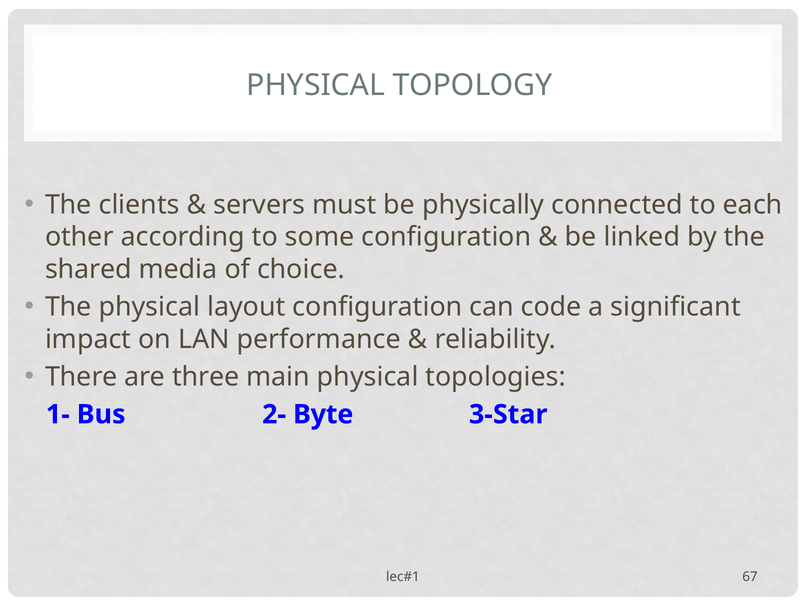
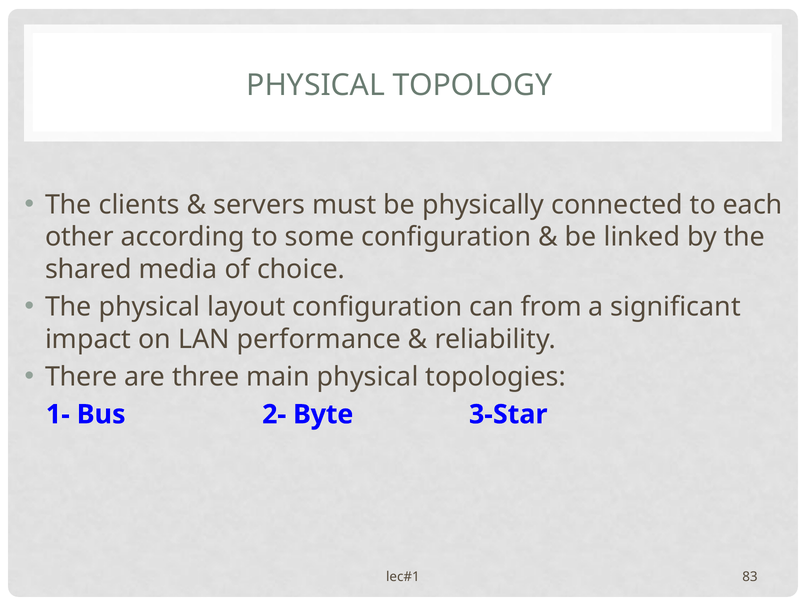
code: code -> from
67: 67 -> 83
